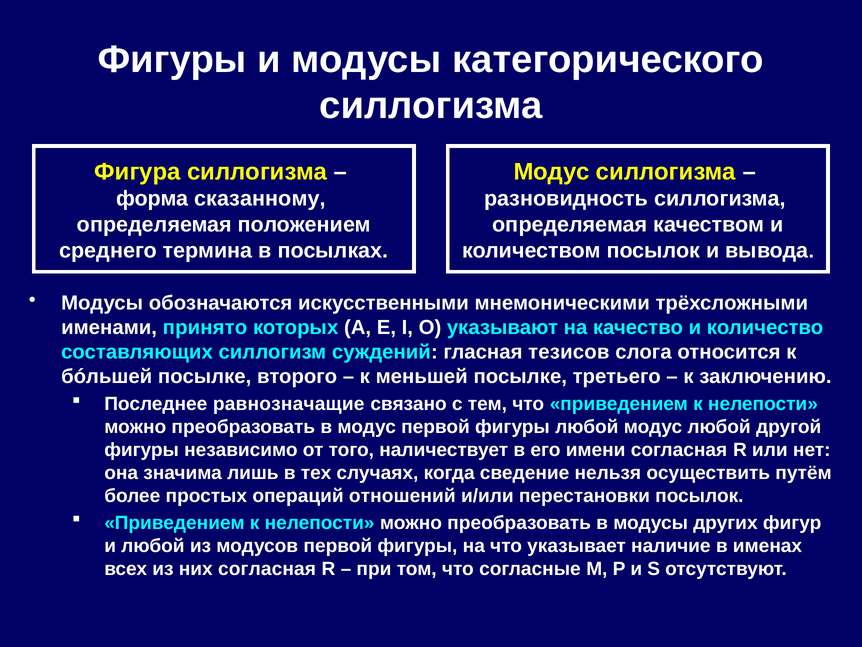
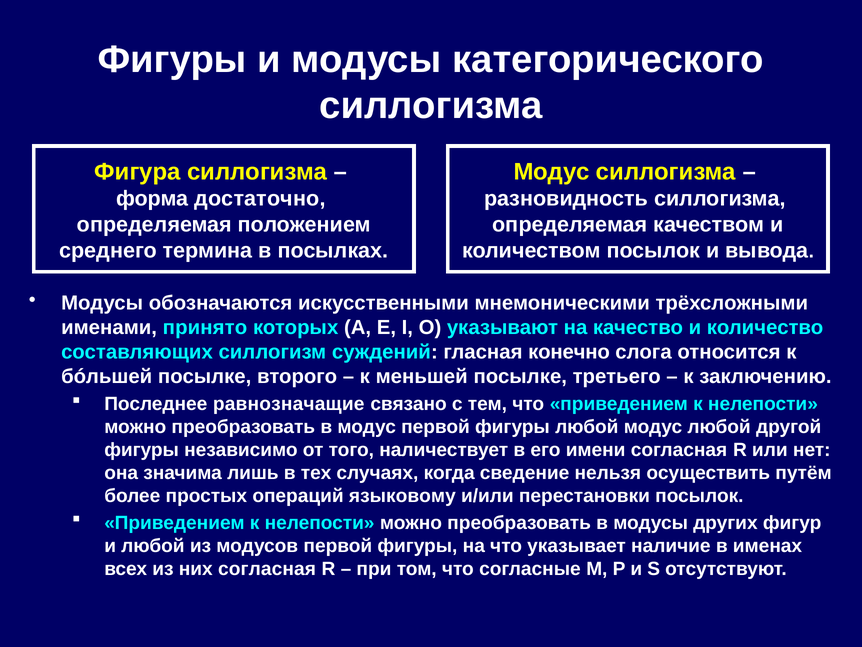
сказанному: сказанному -> достаточно
тезисов: тезисов -> конечно
отношений: отношений -> языковому
